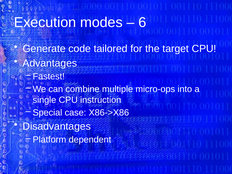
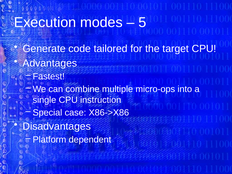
6: 6 -> 5
